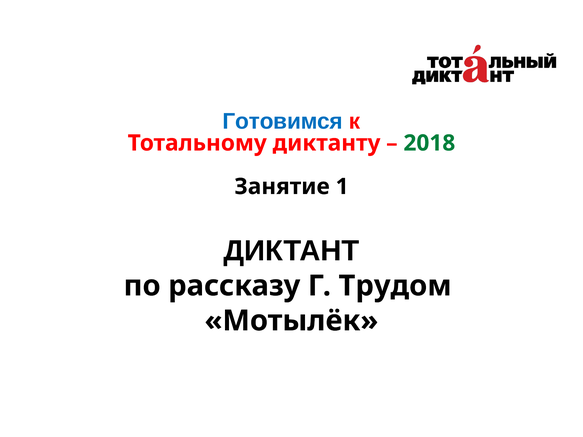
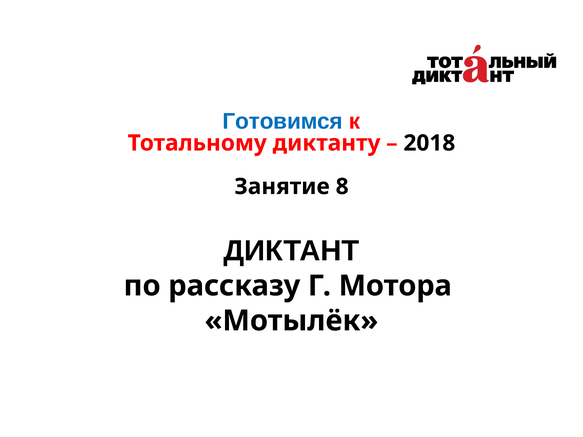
2018 colour: green -> black
1: 1 -> 8
Трудом: Трудом -> Мотора
